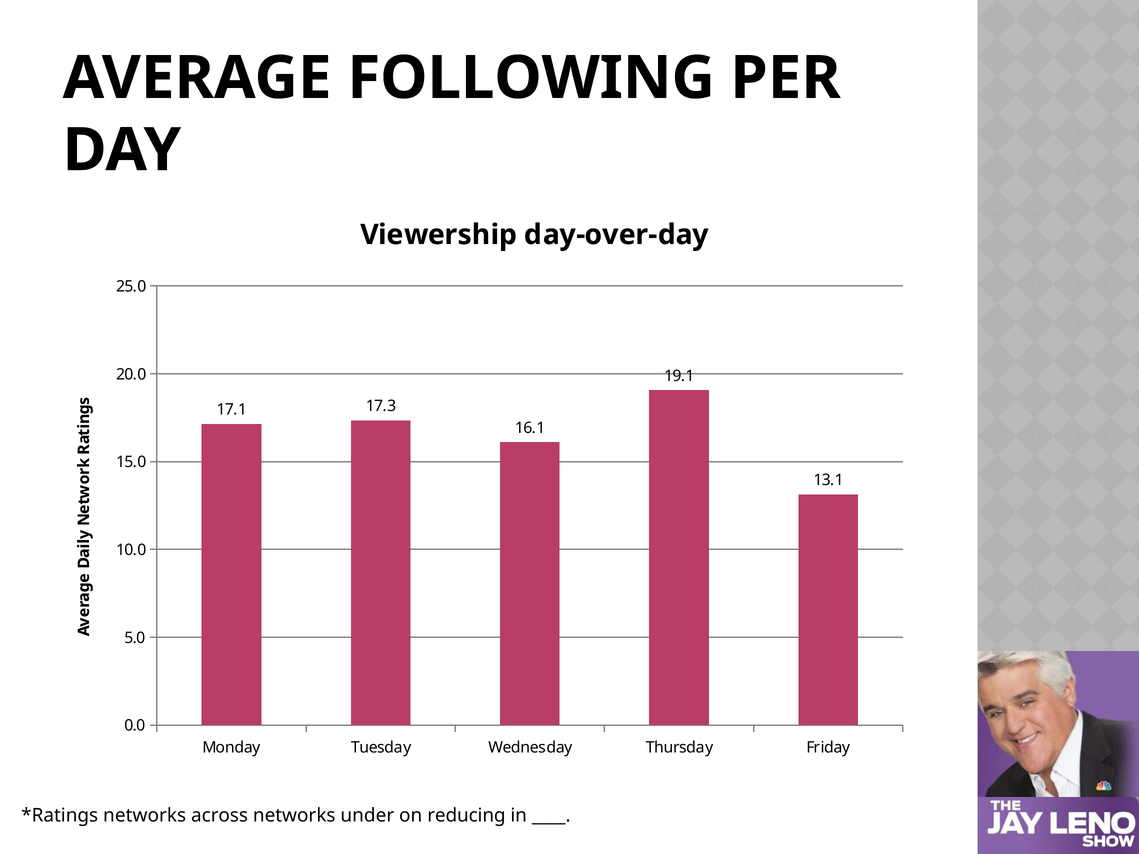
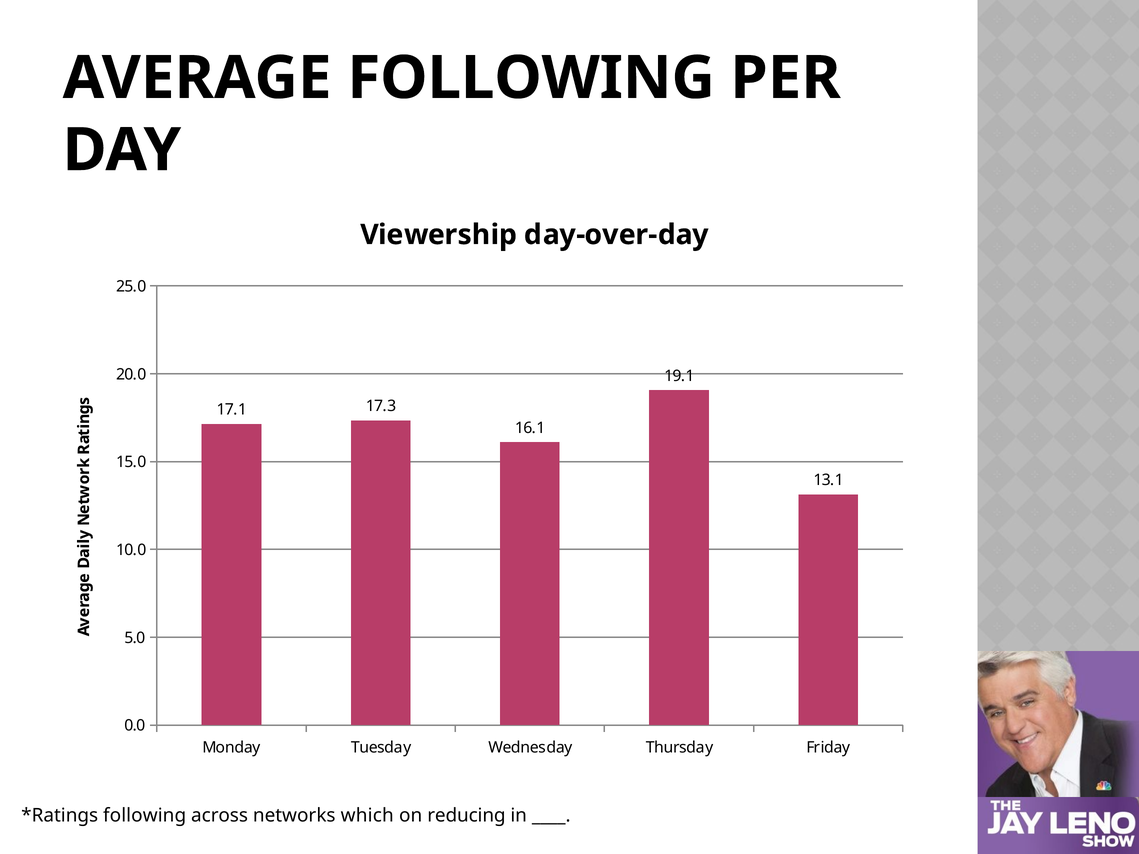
networks at (145, 816): networks -> following
under: under -> which
